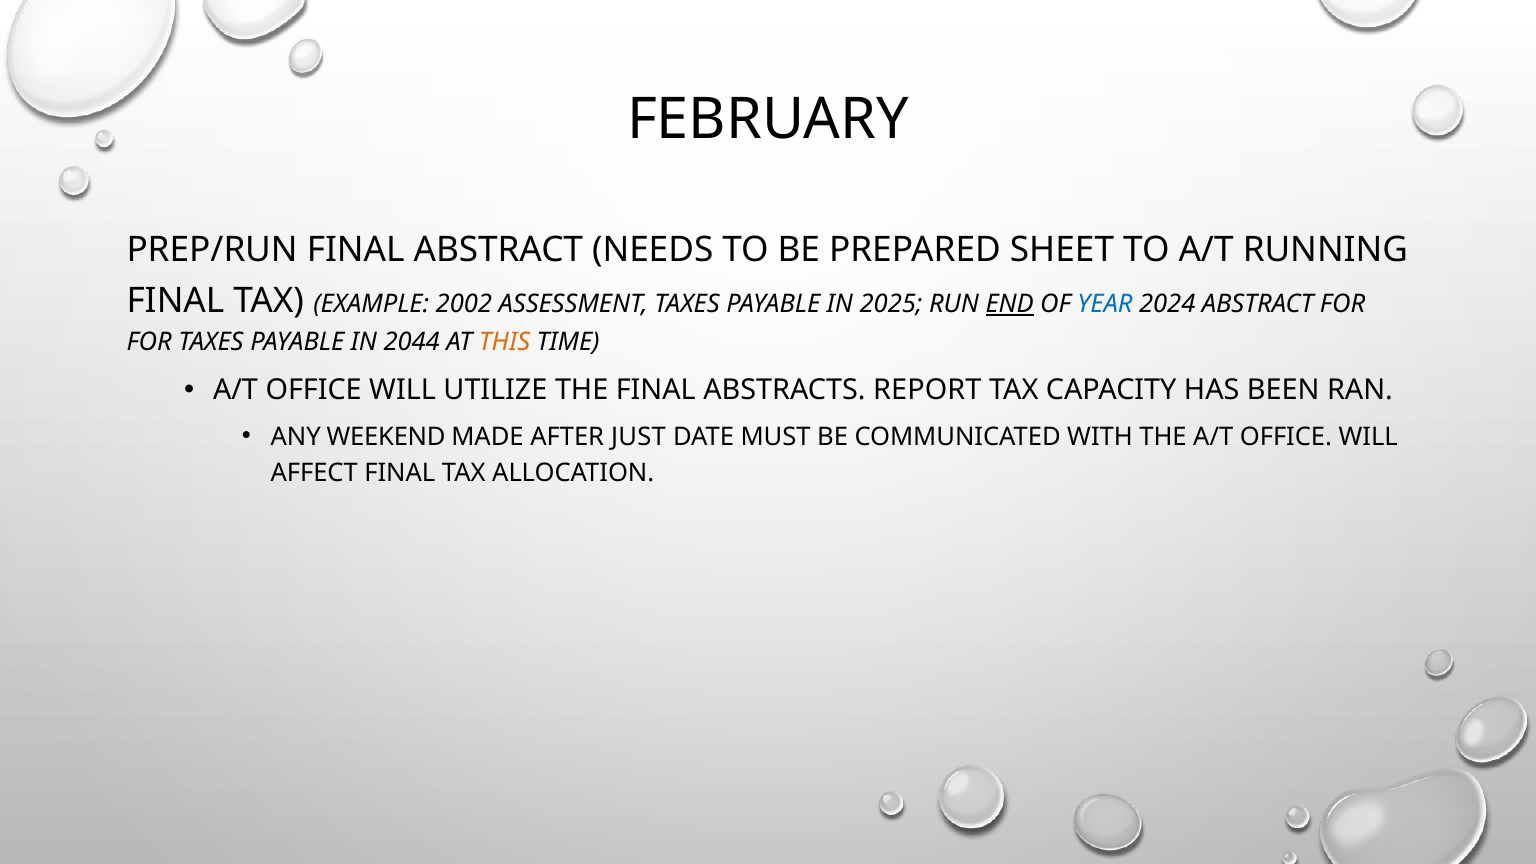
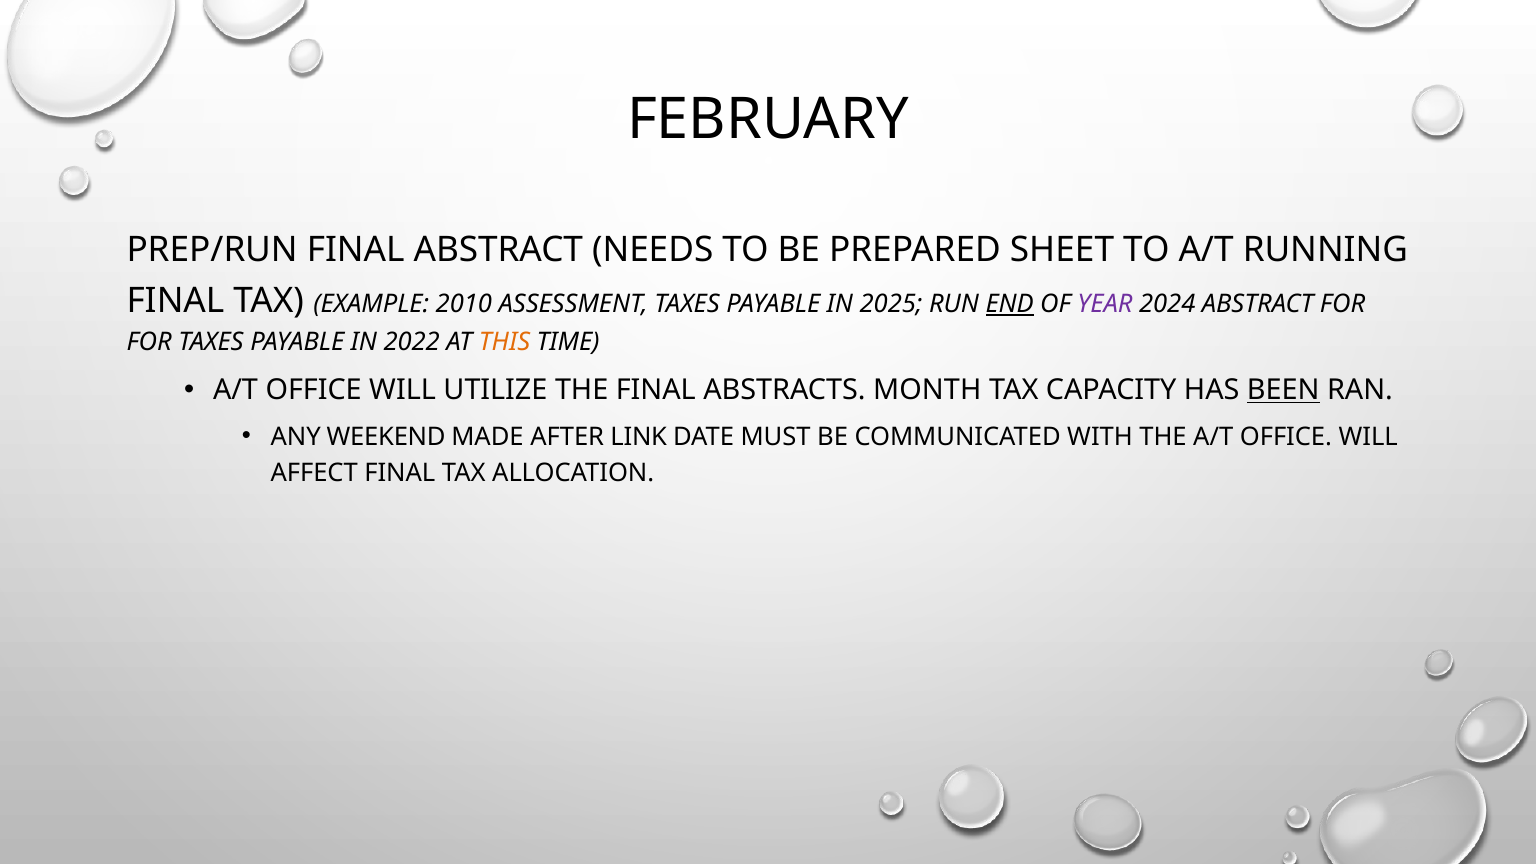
2002: 2002 -> 2010
YEAR colour: blue -> purple
2044: 2044 -> 2022
REPORT: REPORT -> MONTH
BEEN underline: none -> present
JUST: JUST -> LINK
